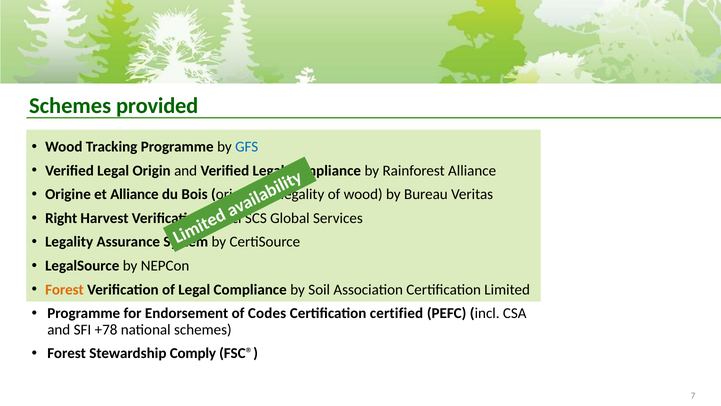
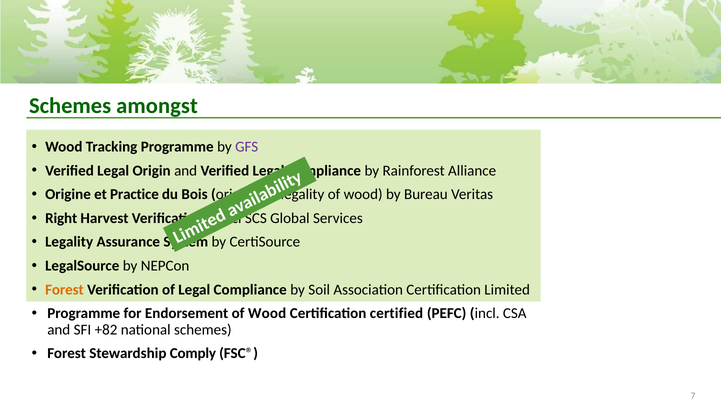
provided: provided -> amongst
GFS colour: blue -> purple
et Alliance: Alliance -> Practice
Endorsement of Codes: Codes -> Wood
+78: +78 -> +82
